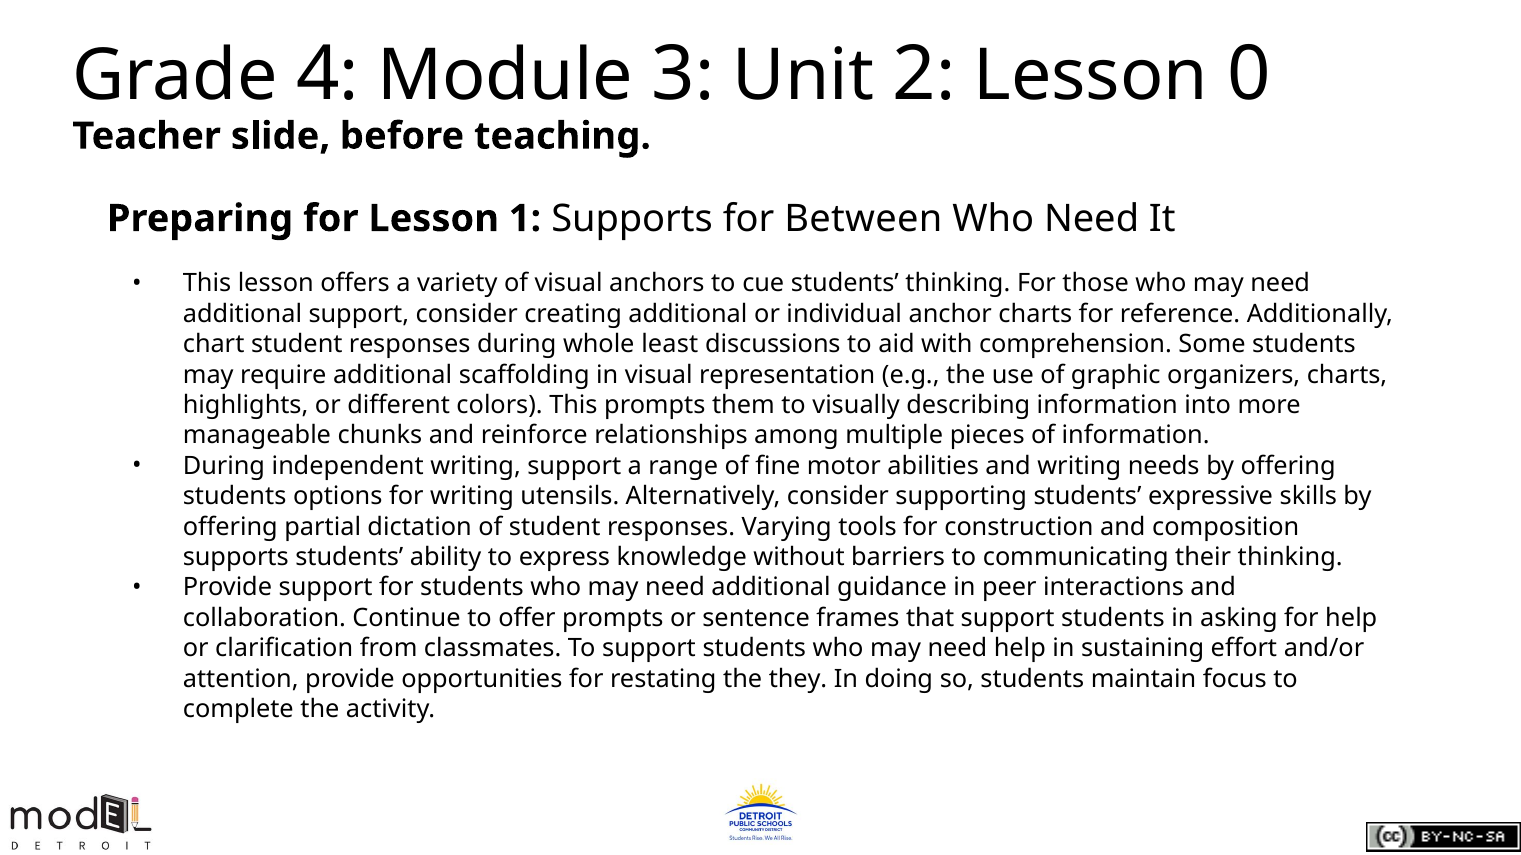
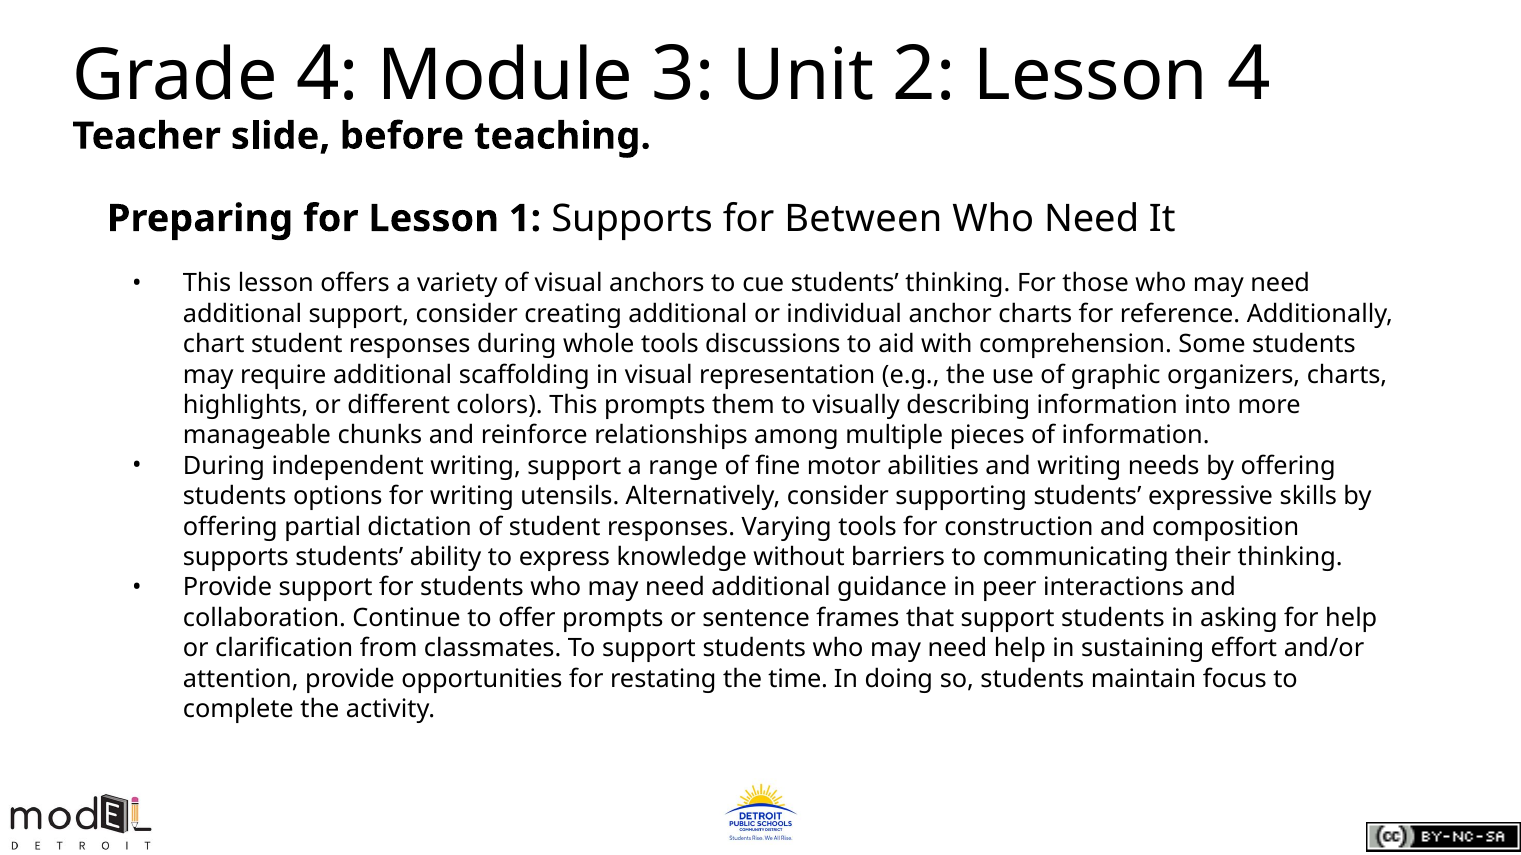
Lesson 0: 0 -> 4
whole least: least -> tools
they: they -> time
